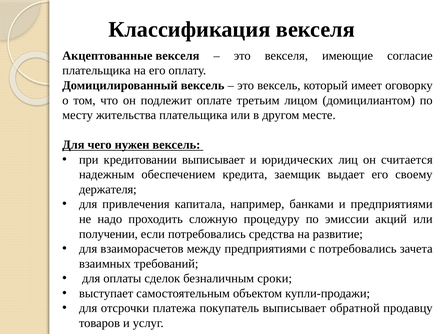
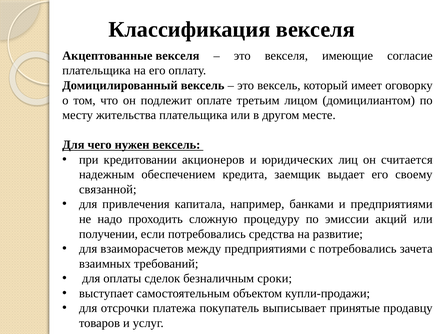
кредитовании выписывает: выписывает -> акционеров
держателя: держателя -> связанной
обратной: обратной -> принятые
